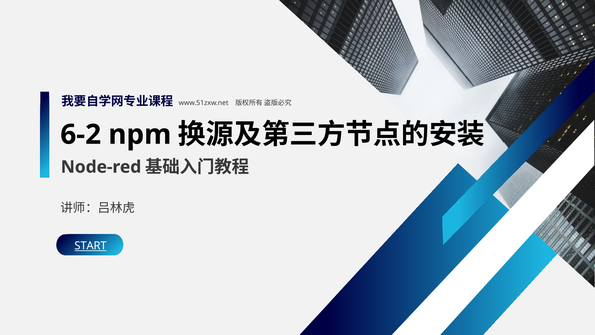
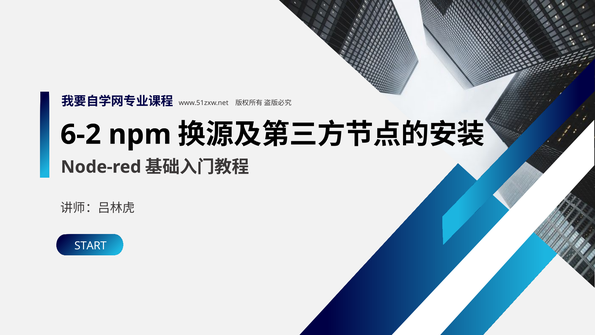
START underline: present -> none
